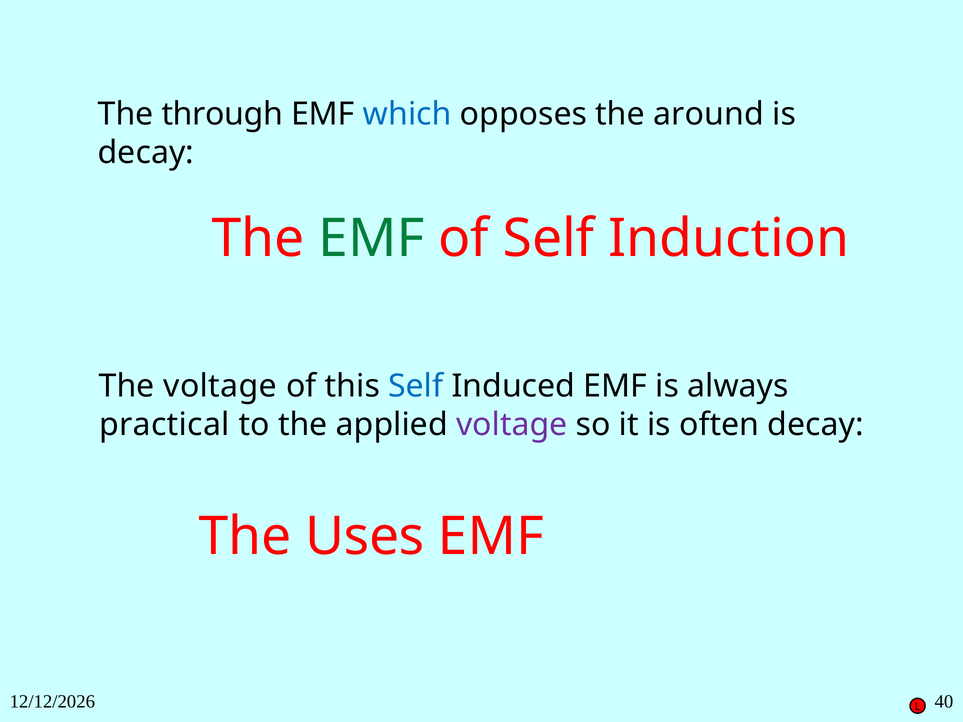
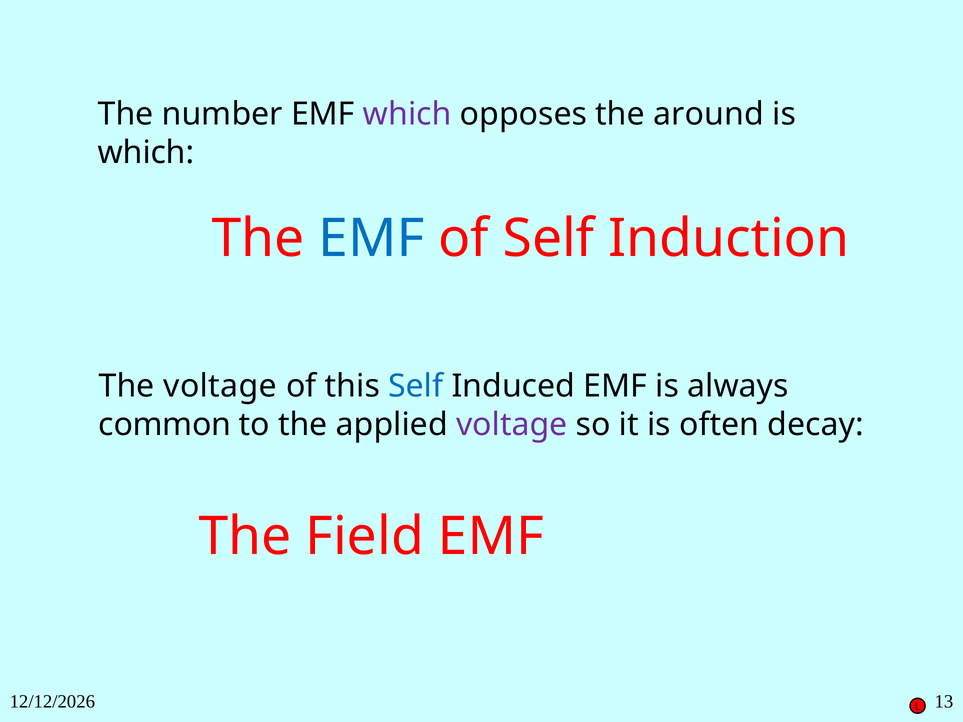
through: through -> number
which at (407, 114) colour: blue -> purple
decay at (146, 153): decay -> which
EMF at (371, 239) colour: green -> blue
practical: practical -> common
Uses: Uses -> Field
40: 40 -> 13
